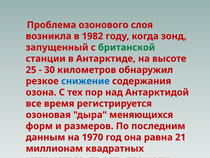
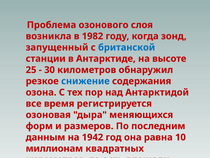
британской colour: green -> blue
1970: 1970 -> 1942
21: 21 -> 10
